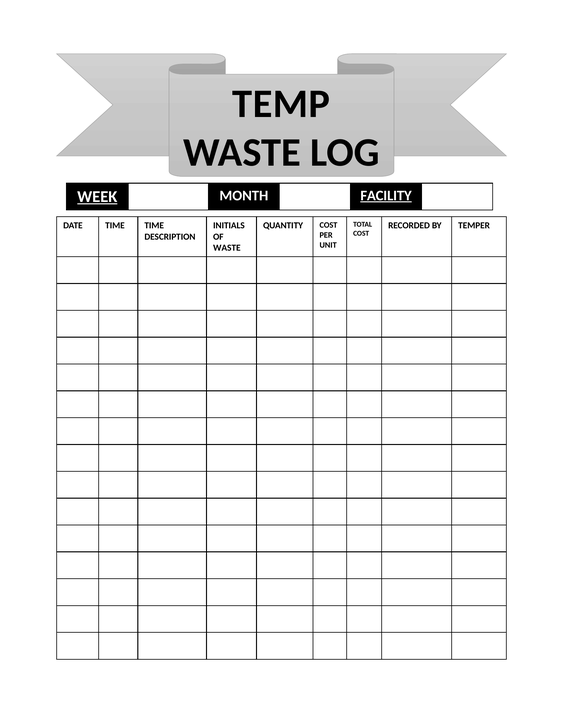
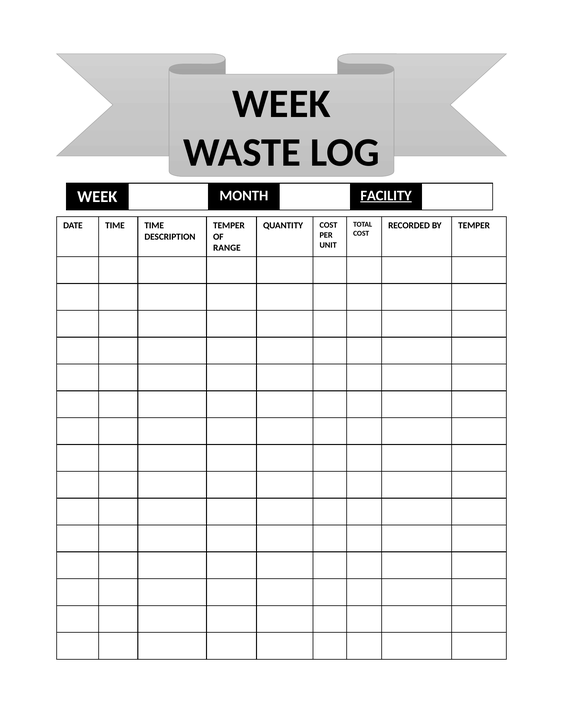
TEMP at (281, 104): TEMP -> WEEK
WEEK at (97, 197) underline: present -> none
INITIALS at (229, 226): INITIALS -> TEMPER
WASTE at (227, 248): WASTE -> RANGE
